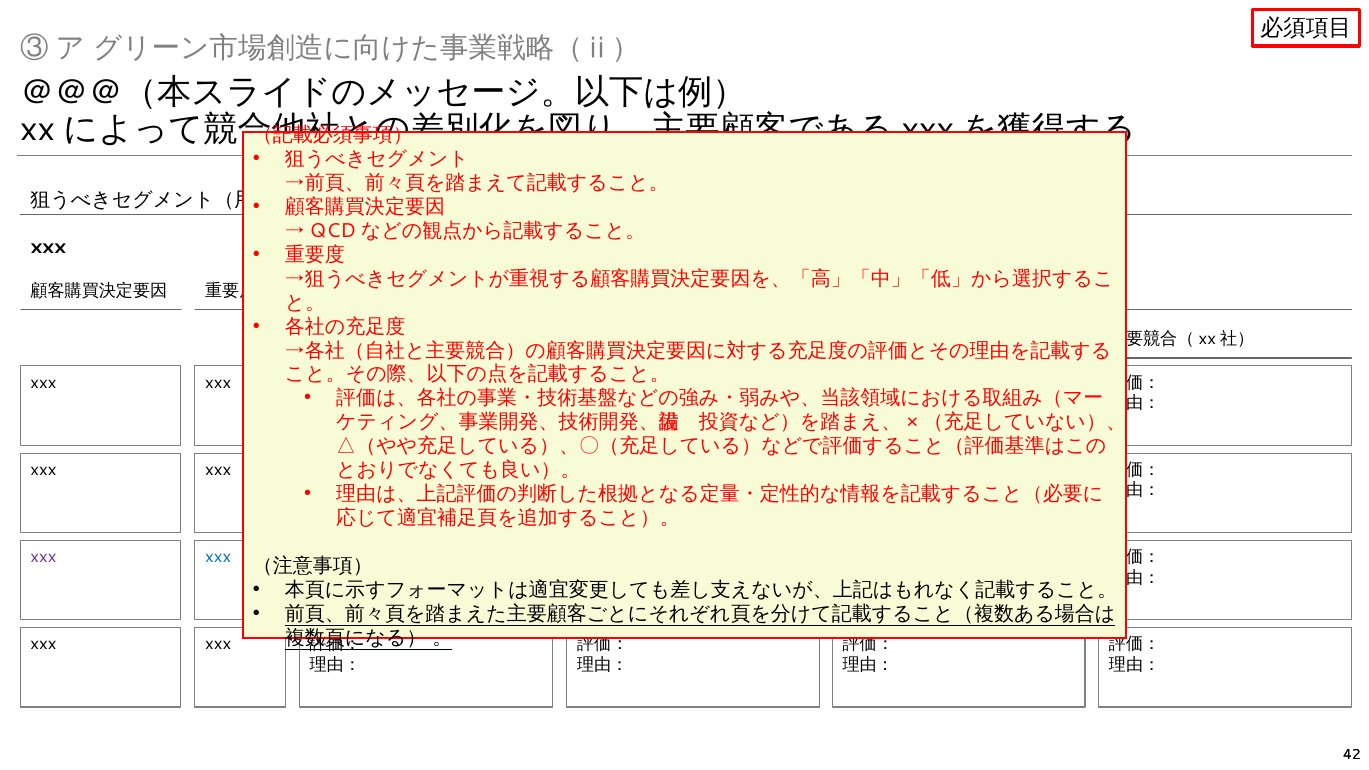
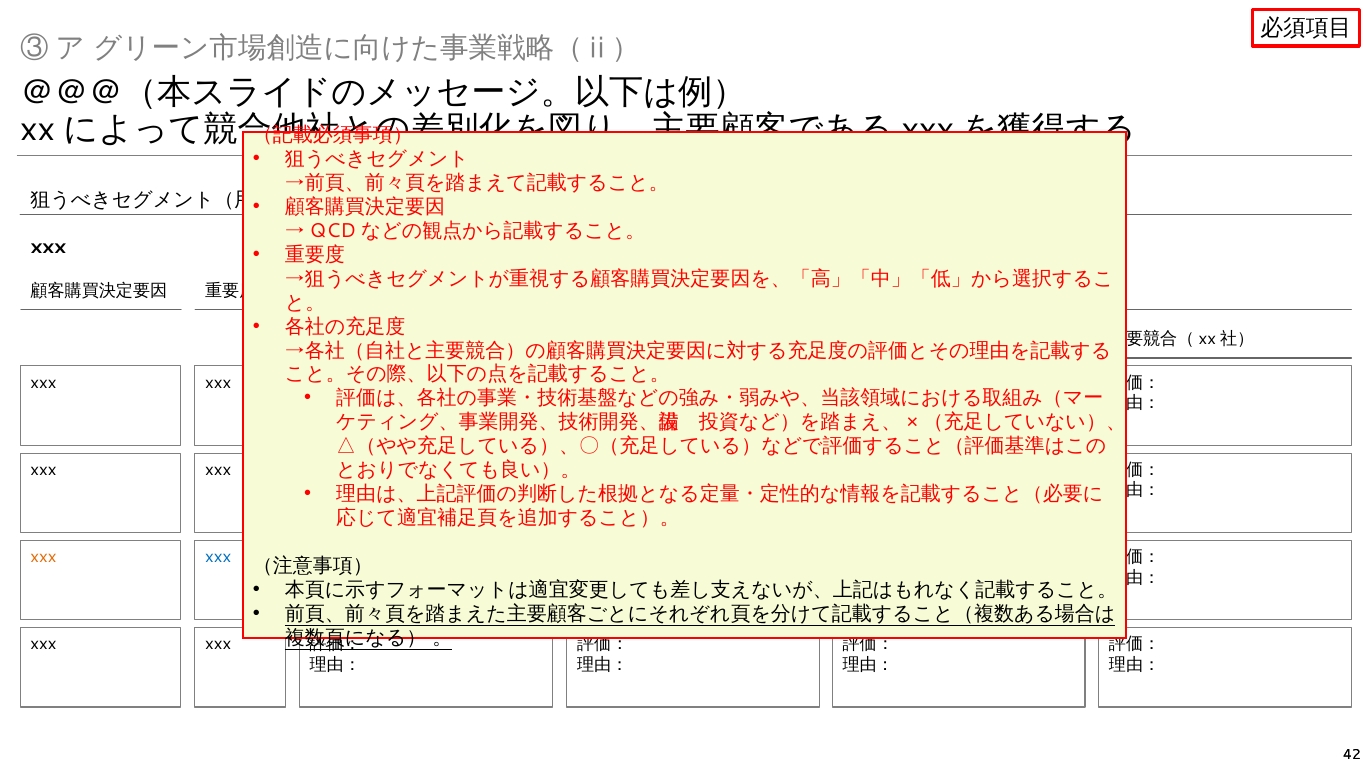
xxx at (44, 557) colour: purple -> orange
